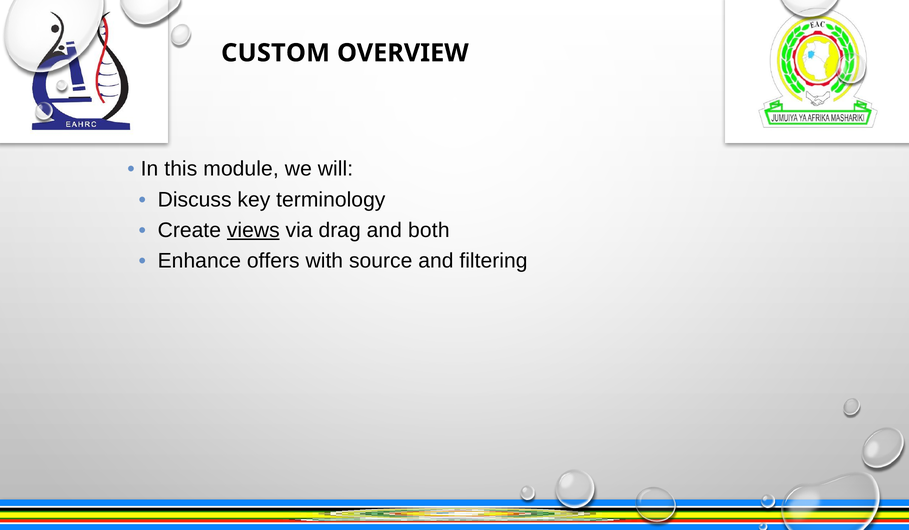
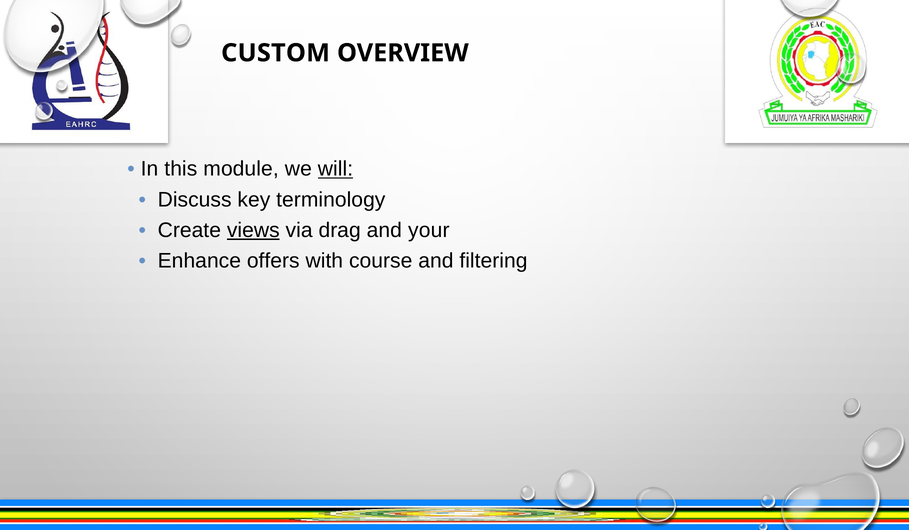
will underline: none -> present
both: both -> your
source: source -> course
